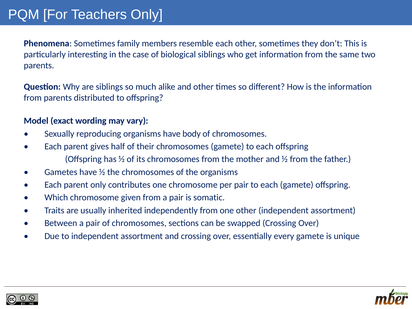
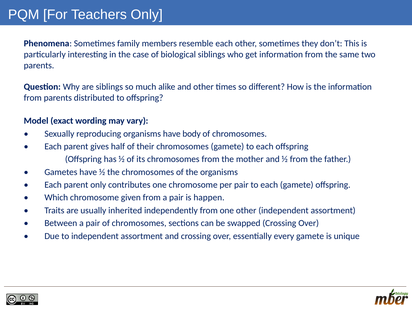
somatic: somatic -> happen
